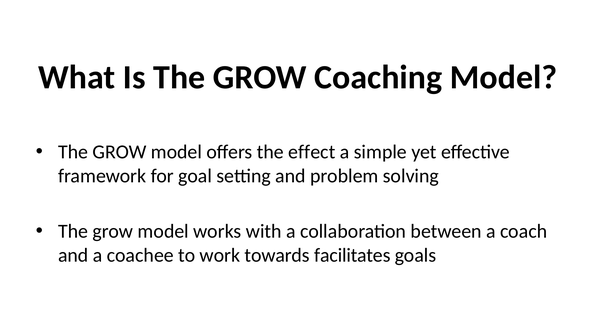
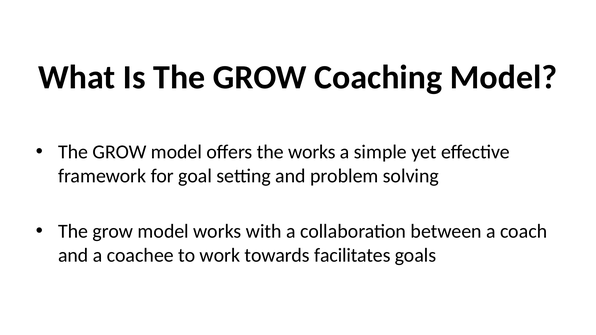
the effect: effect -> works
